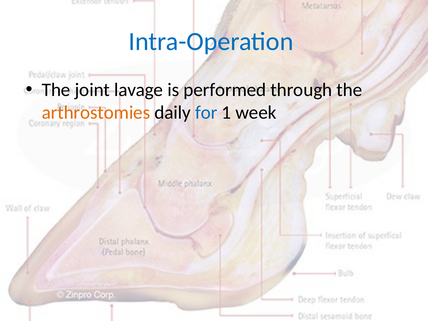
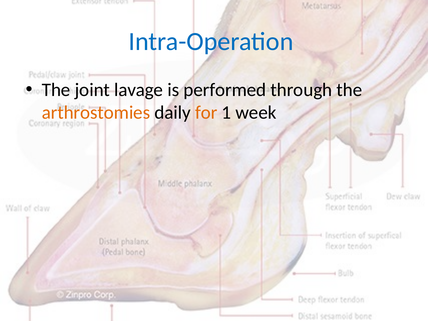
for colour: blue -> orange
